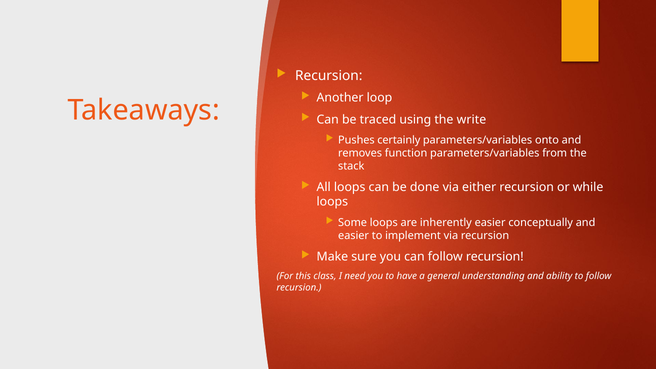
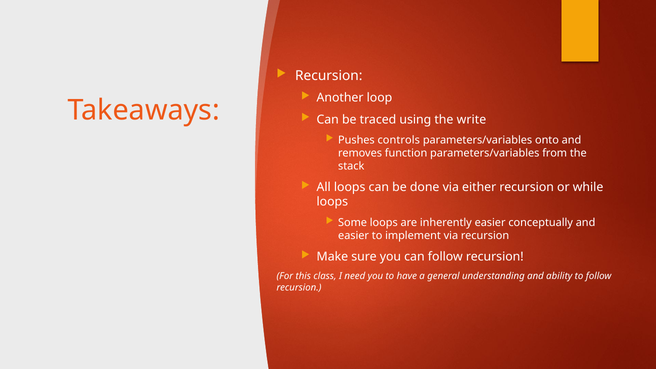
certainly: certainly -> controls
